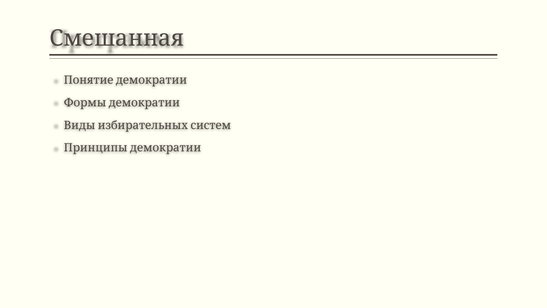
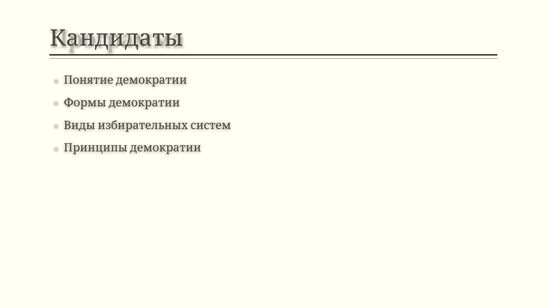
Смешанная: Смешанная -> Кандидаты
